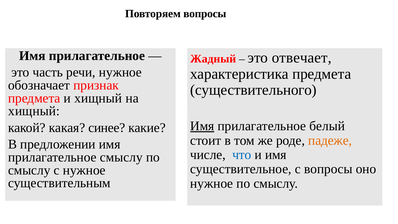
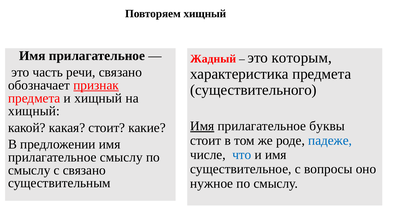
Повторяем вопросы: вопросы -> хищный
отвечает: отвечает -> которым
речи нужное: нужное -> связано
признак underline: none -> present
белый: белый -> буквы
какая синее: синее -> стоит
падеже colour: orange -> blue
с нужное: нужное -> связано
